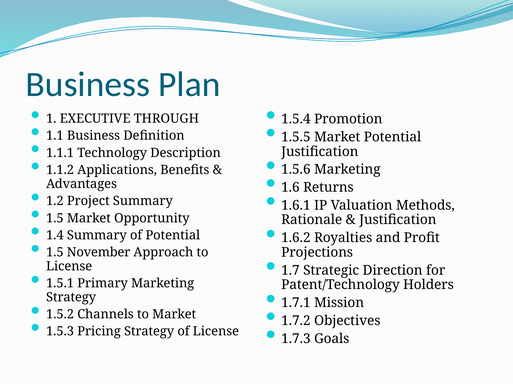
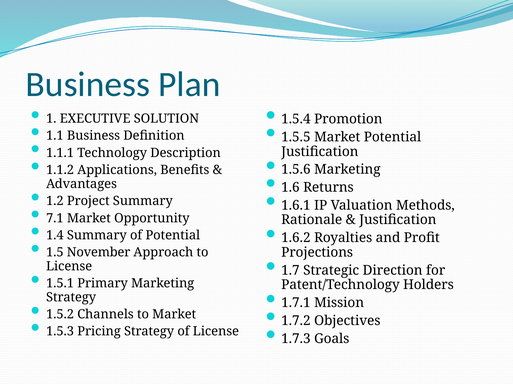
THROUGH: THROUGH -> SOLUTION
1.5 at (55, 219): 1.5 -> 7.1
